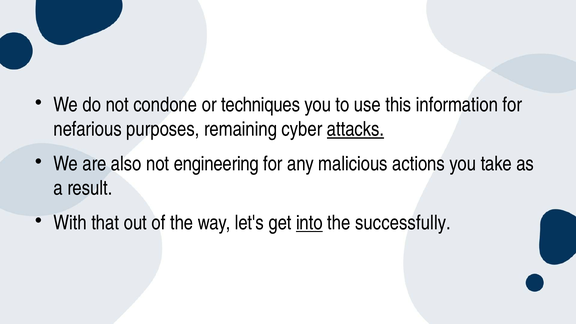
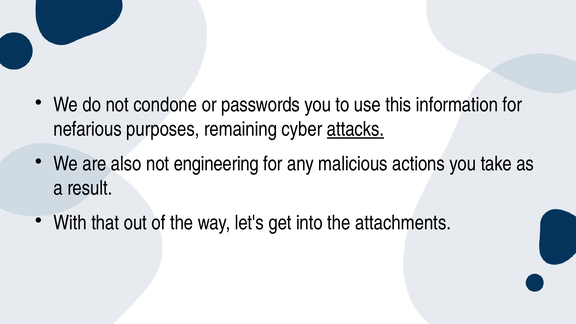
techniques: techniques -> passwords
into underline: present -> none
successfully: successfully -> attachments
